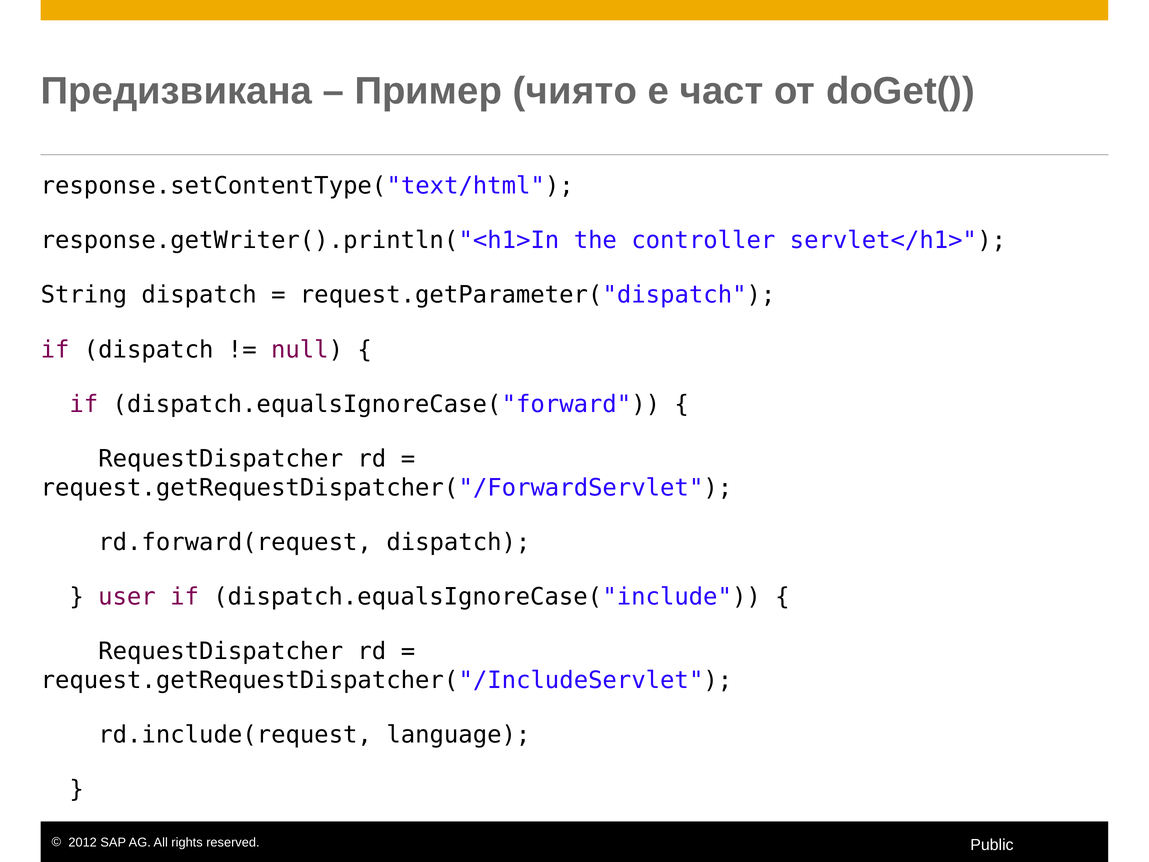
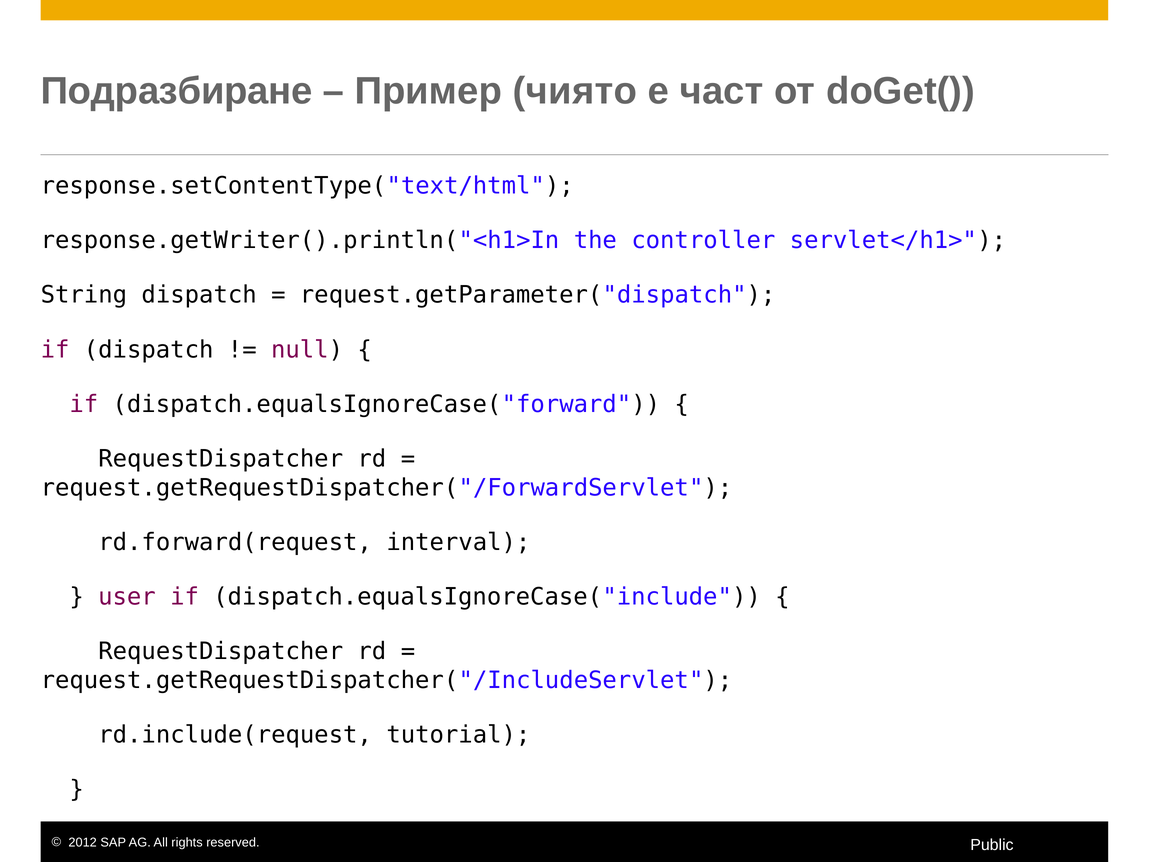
Предизвикана: Предизвикана -> Подразбиране
rd.forward(request dispatch: dispatch -> interval
language: language -> tutorial
